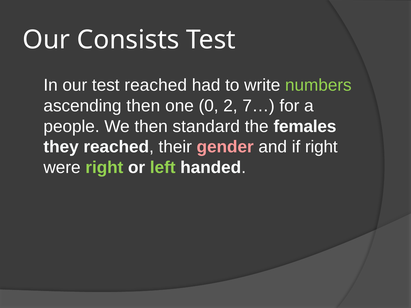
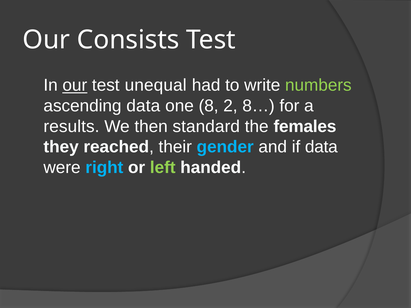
our at (75, 85) underline: none -> present
test reached: reached -> unequal
ascending then: then -> data
0: 0 -> 8
7…: 7… -> 8…
people: people -> results
gender colour: pink -> light blue
if right: right -> data
right at (104, 168) colour: light green -> light blue
